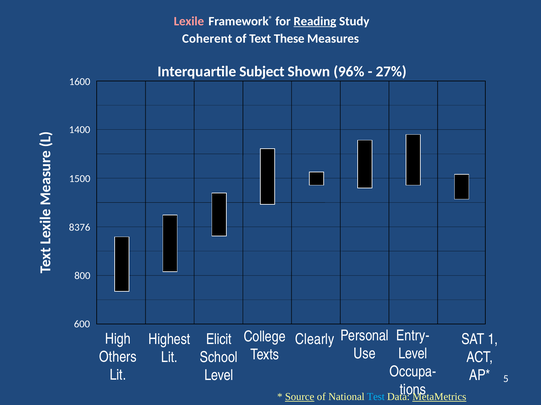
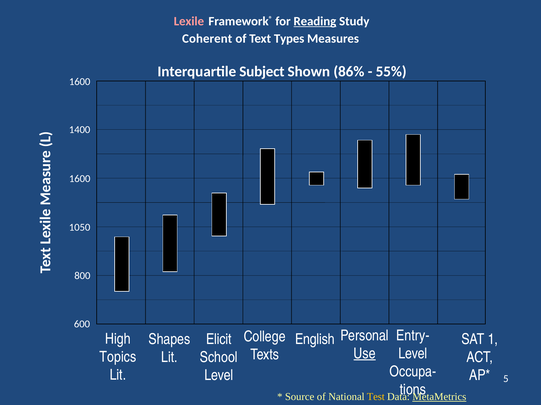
These: These -> Types
96%: 96% -> 86%
27%: 27% -> 55%
1500 at (80, 179): 1500 -> 1600
8376: 8376 -> 1050
Clearly: Clearly -> English
Highest: Highest -> Shapes
Use underline: none -> present
Others: Others -> Topics
Source underline: present -> none
Test colour: light blue -> yellow
